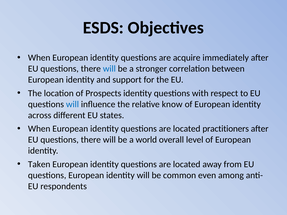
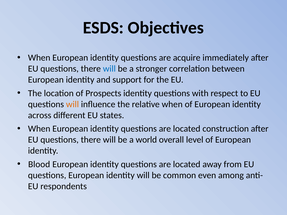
will at (72, 104) colour: blue -> orange
relative know: know -> when
practitioners: practitioners -> construction
Taken: Taken -> Blood
